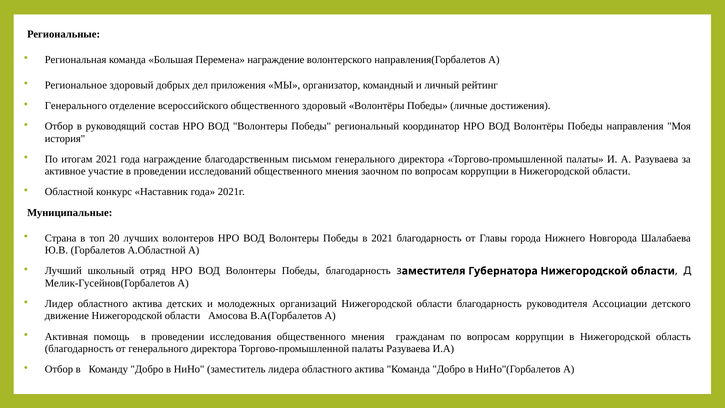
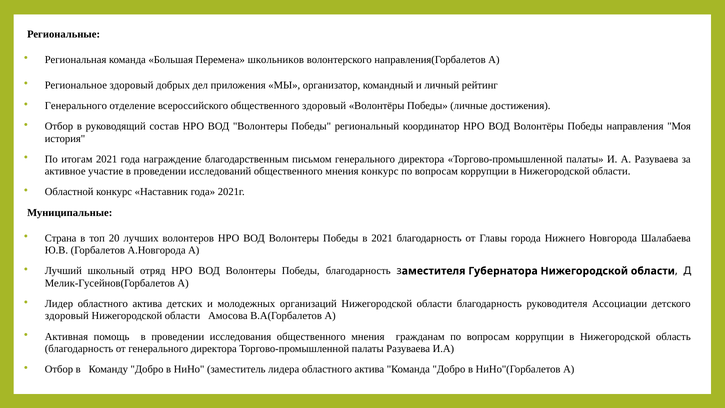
Перемена награждение: награждение -> школьников
мнения заочном: заочном -> конкурс
А.Областной: А.Областной -> А.Новгорода
движение at (67, 316): движение -> здоровый
